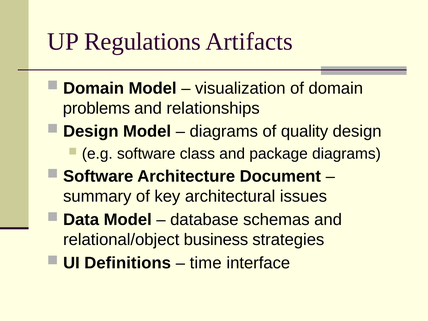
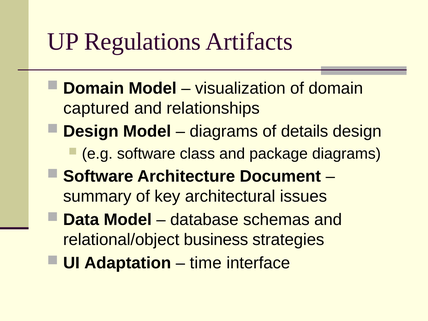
problems: problems -> captured
quality: quality -> details
Definitions: Definitions -> Adaptation
